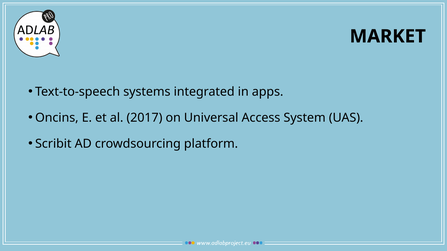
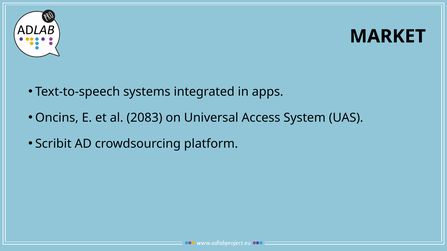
2017: 2017 -> 2083
